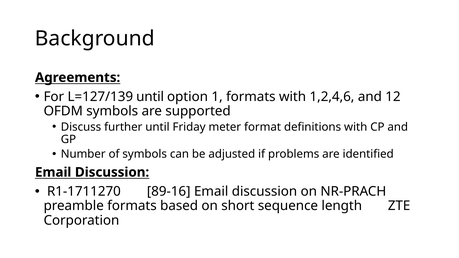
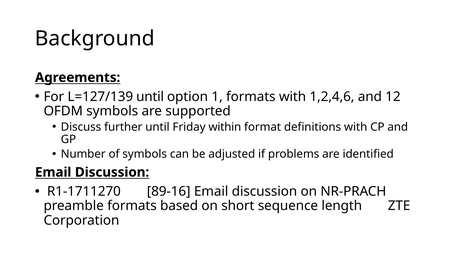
meter: meter -> within
